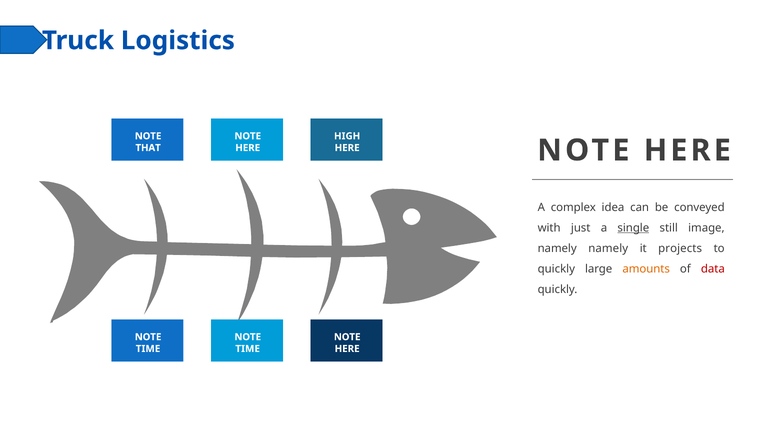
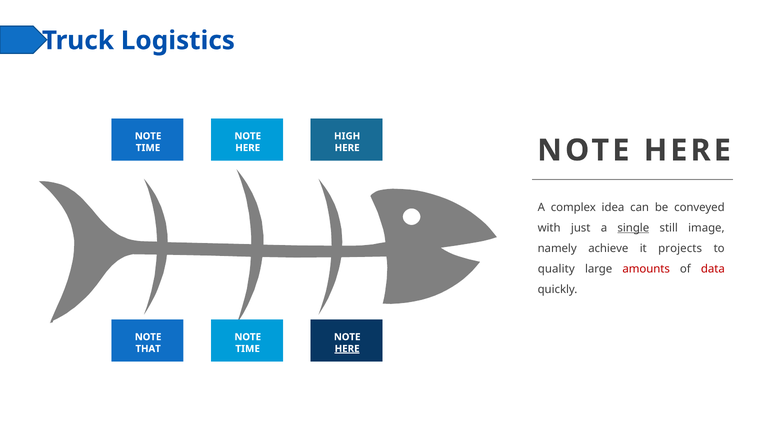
THAT at (148, 148): THAT -> TIME
namely namely: namely -> achieve
quickly at (556, 269): quickly -> quality
amounts colour: orange -> red
TIME at (148, 349): TIME -> THAT
HERE at (347, 349) underline: none -> present
